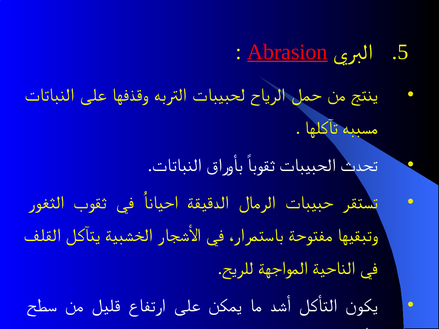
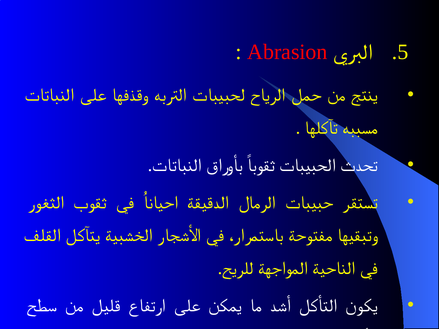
Abrasion underline: present -> none
